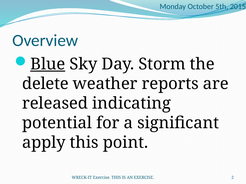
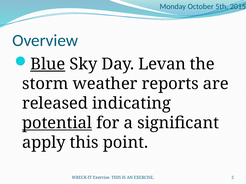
Storm: Storm -> Levan
delete: delete -> storm
potential underline: none -> present
